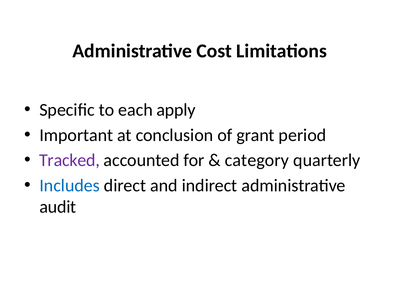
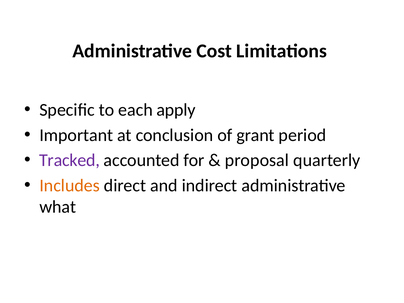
category: category -> proposal
Includes colour: blue -> orange
audit: audit -> what
